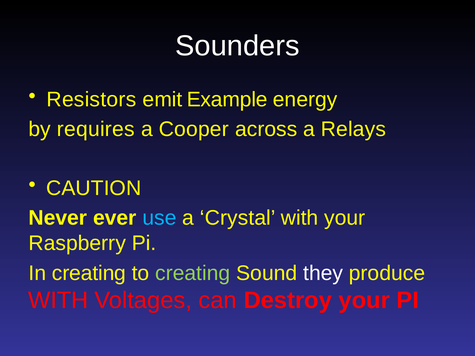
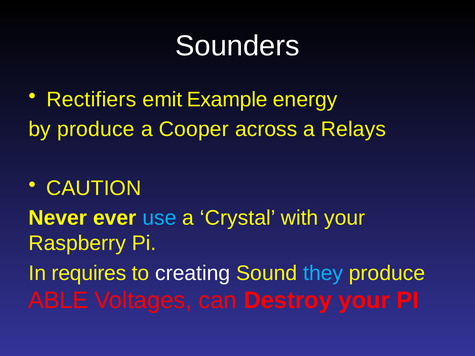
Resistors: Resistors -> Rectifiers
by requires: requires -> produce
In creating: creating -> requires
creating at (193, 273) colour: light green -> white
they colour: white -> light blue
WITH at (58, 300): WITH -> ABLE
